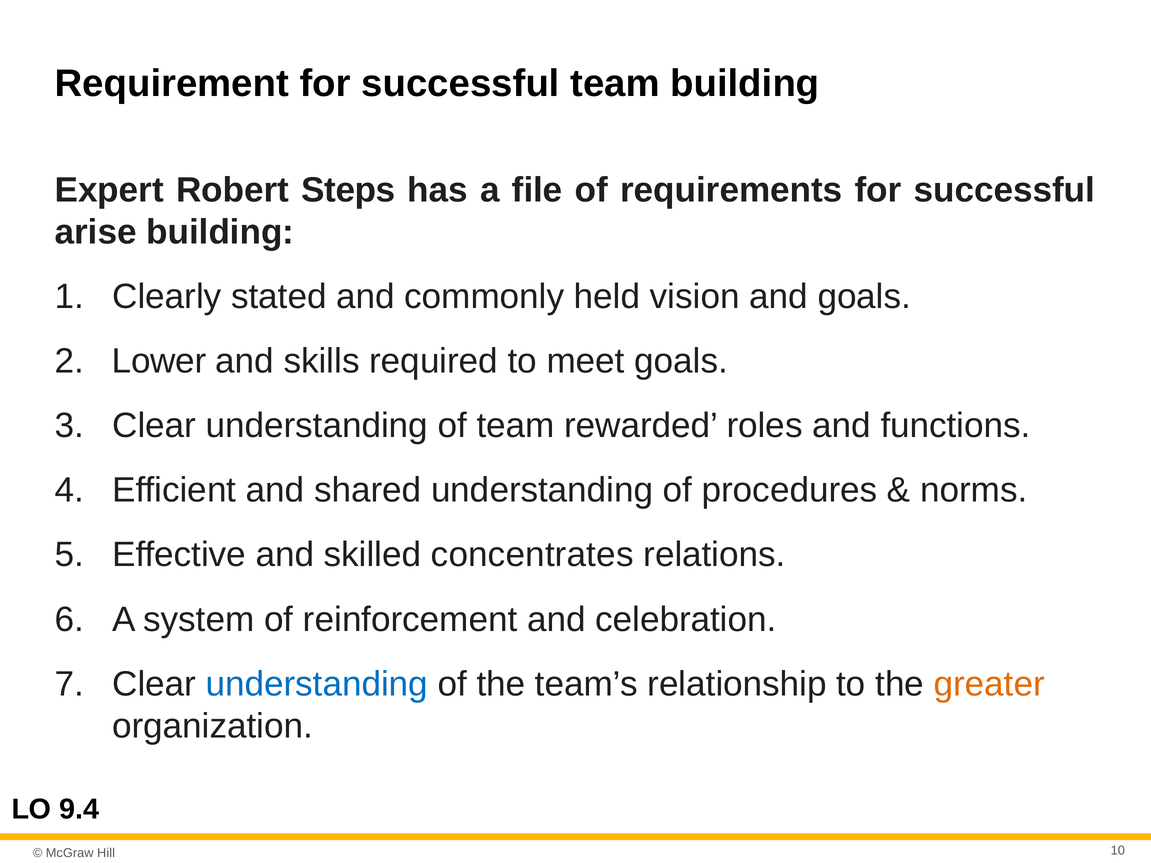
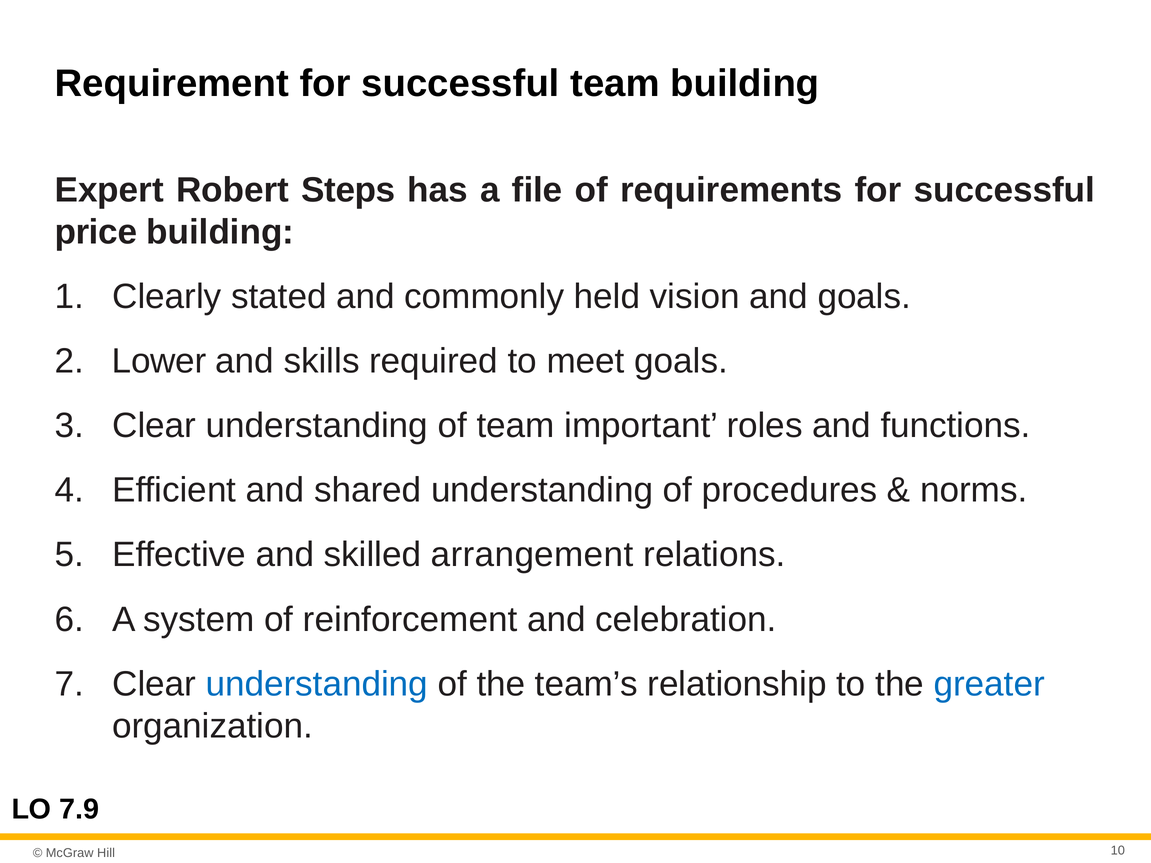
arise: arise -> price
rewarded: rewarded -> important
concentrates: concentrates -> arrangement
greater colour: orange -> blue
9.4: 9.4 -> 7.9
